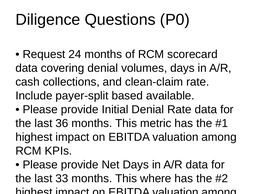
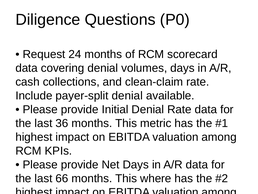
payer-split based: based -> denial
33: 33 -> 66
